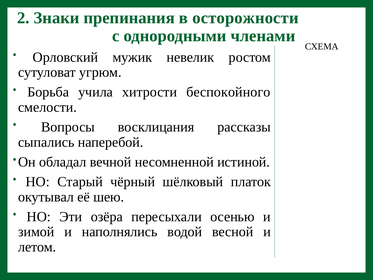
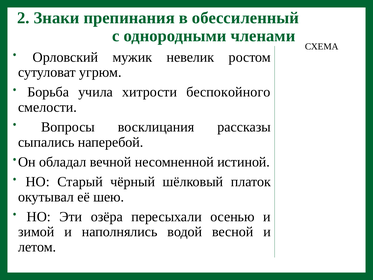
осторожности: осторожности -> обессиленный
